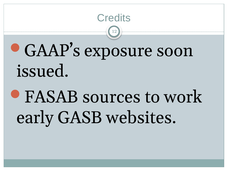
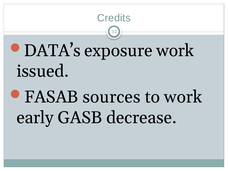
GAAP’s: GAAP’s -> DATA’s
exposure soon: soon -> work
websites: websites -> decrease
